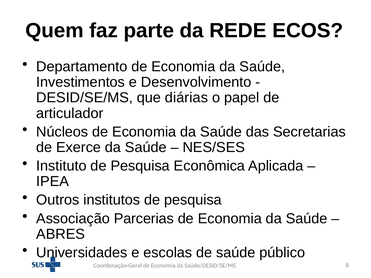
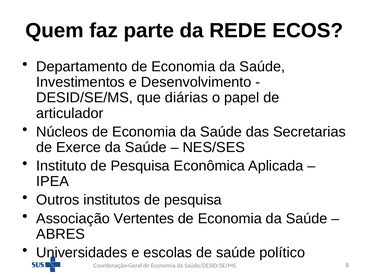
Parcerias: Parcerias -> Vertentes
público: público -> político
